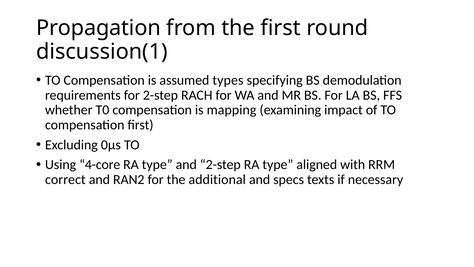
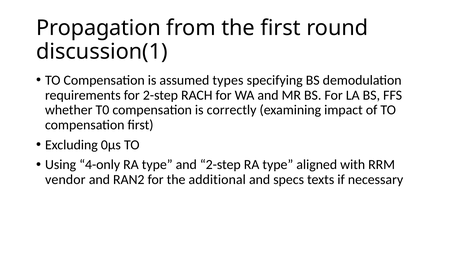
mapping: mapping -> correctly
4-core: 4-core -> 4-only
correct: correct -> vendor
